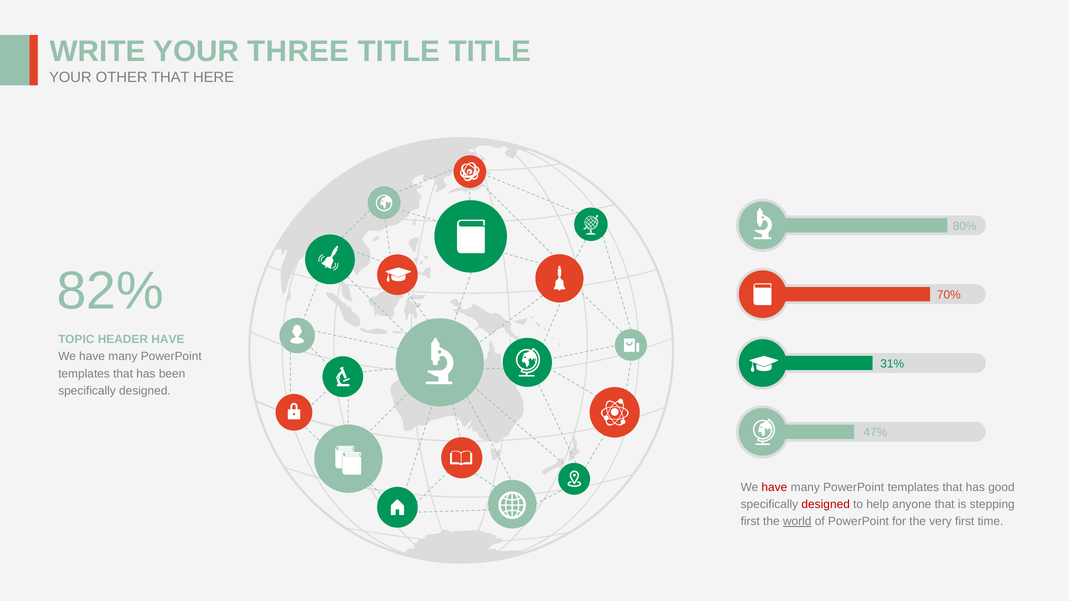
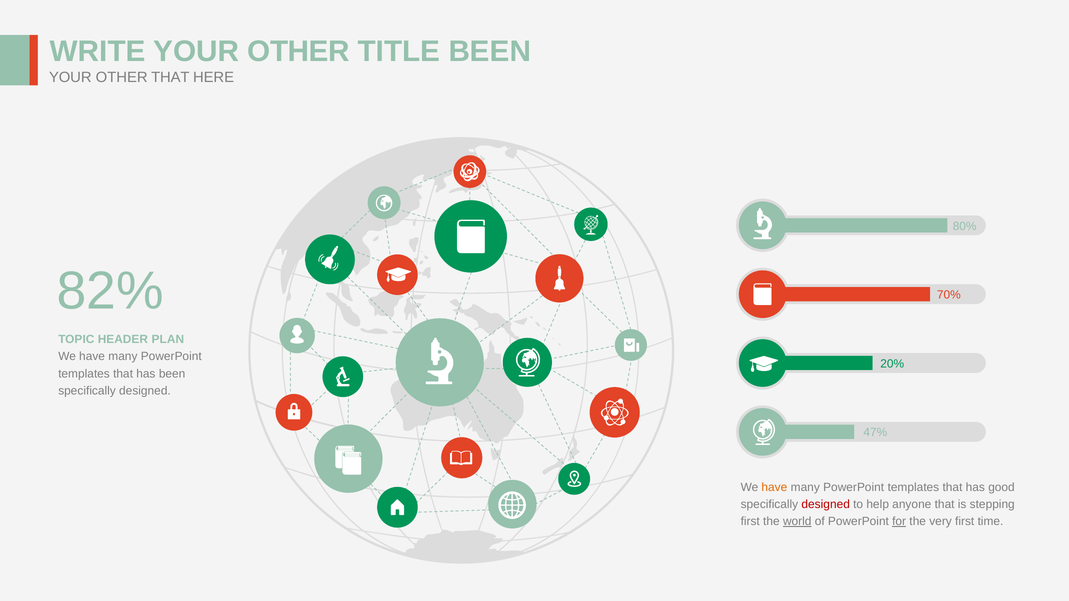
WRITE YOUR THREE: THREE -> OTHER
TITLE TITLE: TITLE -> BEEN
HEADER HAVE: HAVE -> PLAN
31%: 31% -> 20%
have at (774, 487) colour: red -> orange
for underline: none -> present
